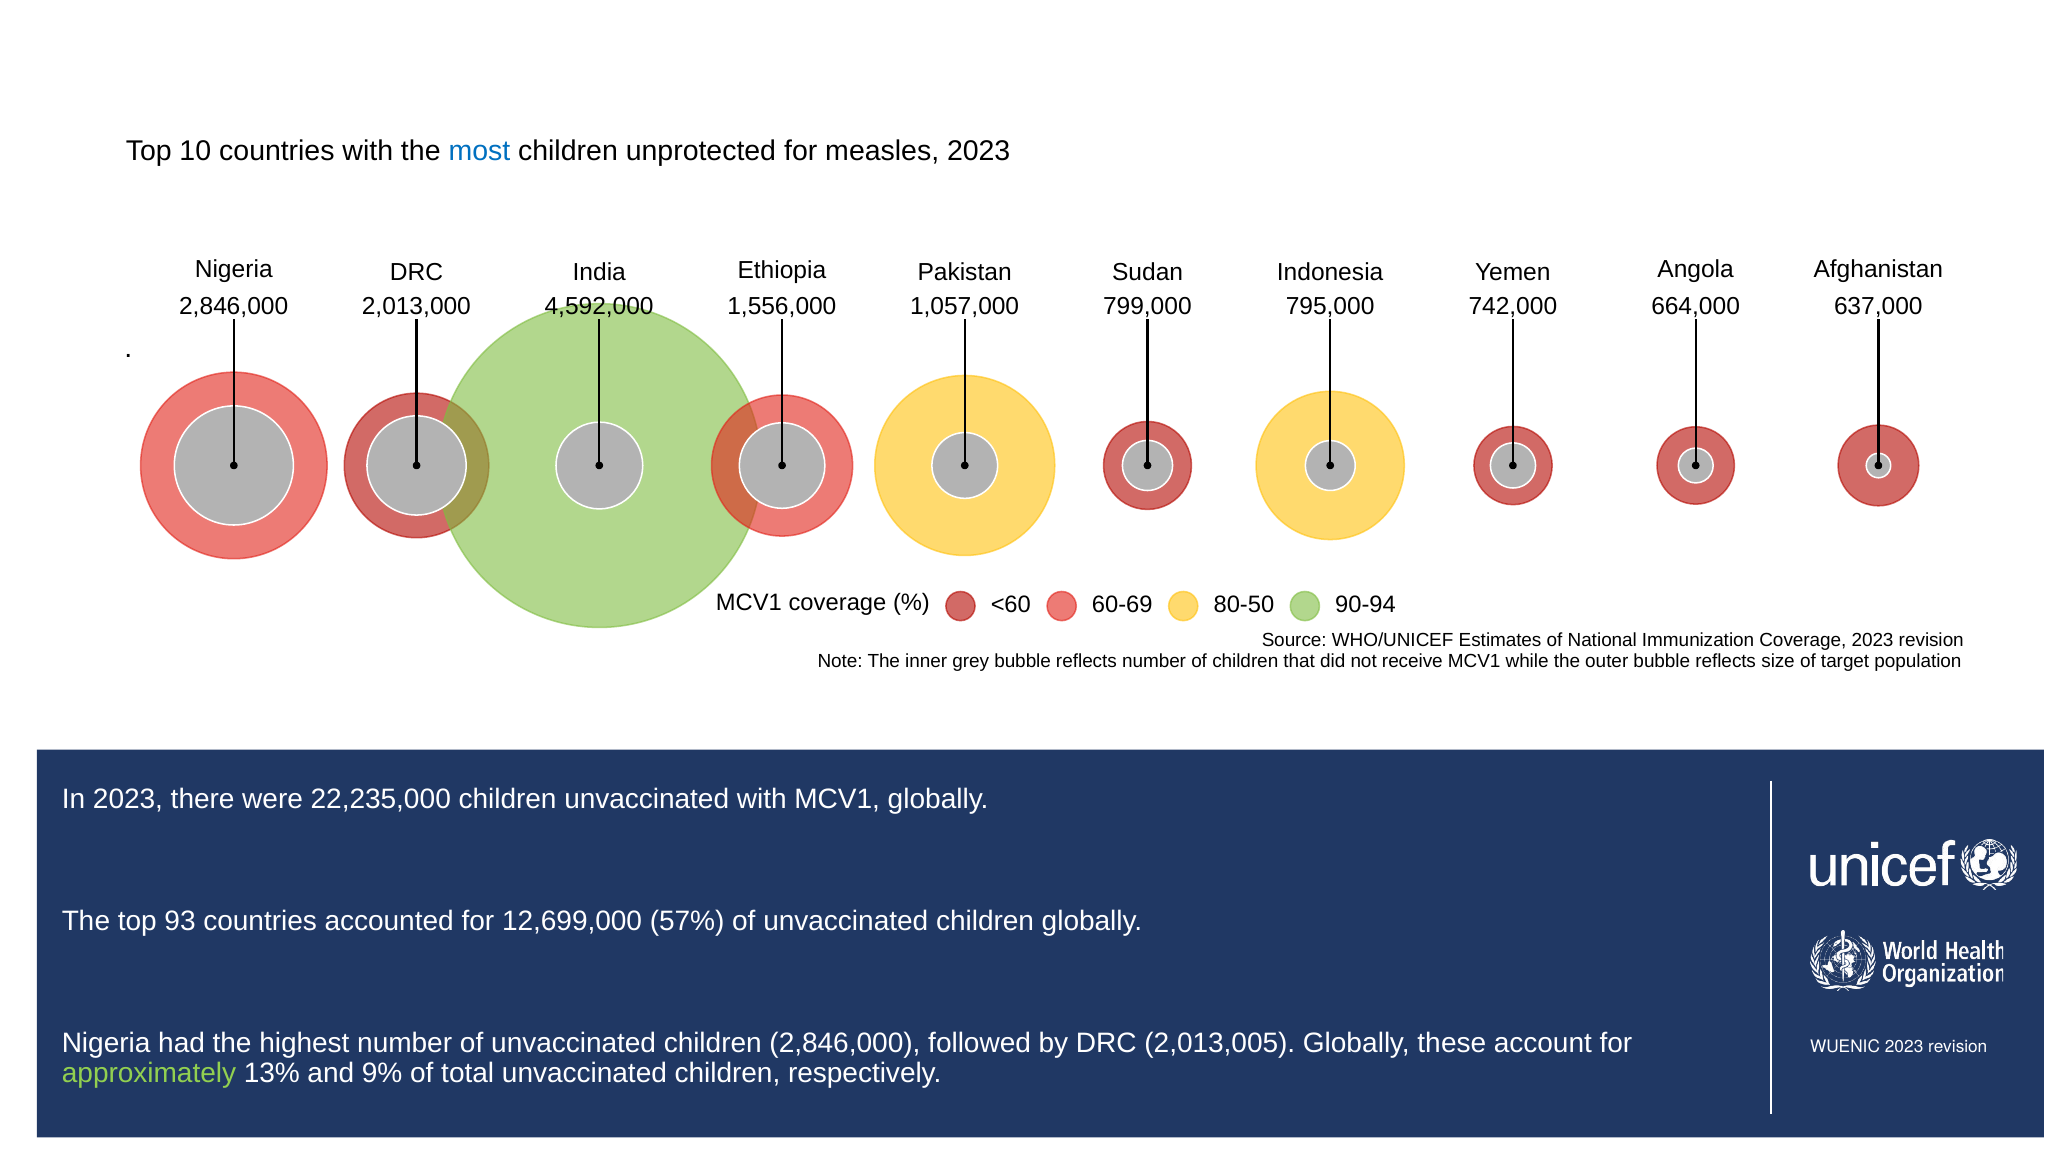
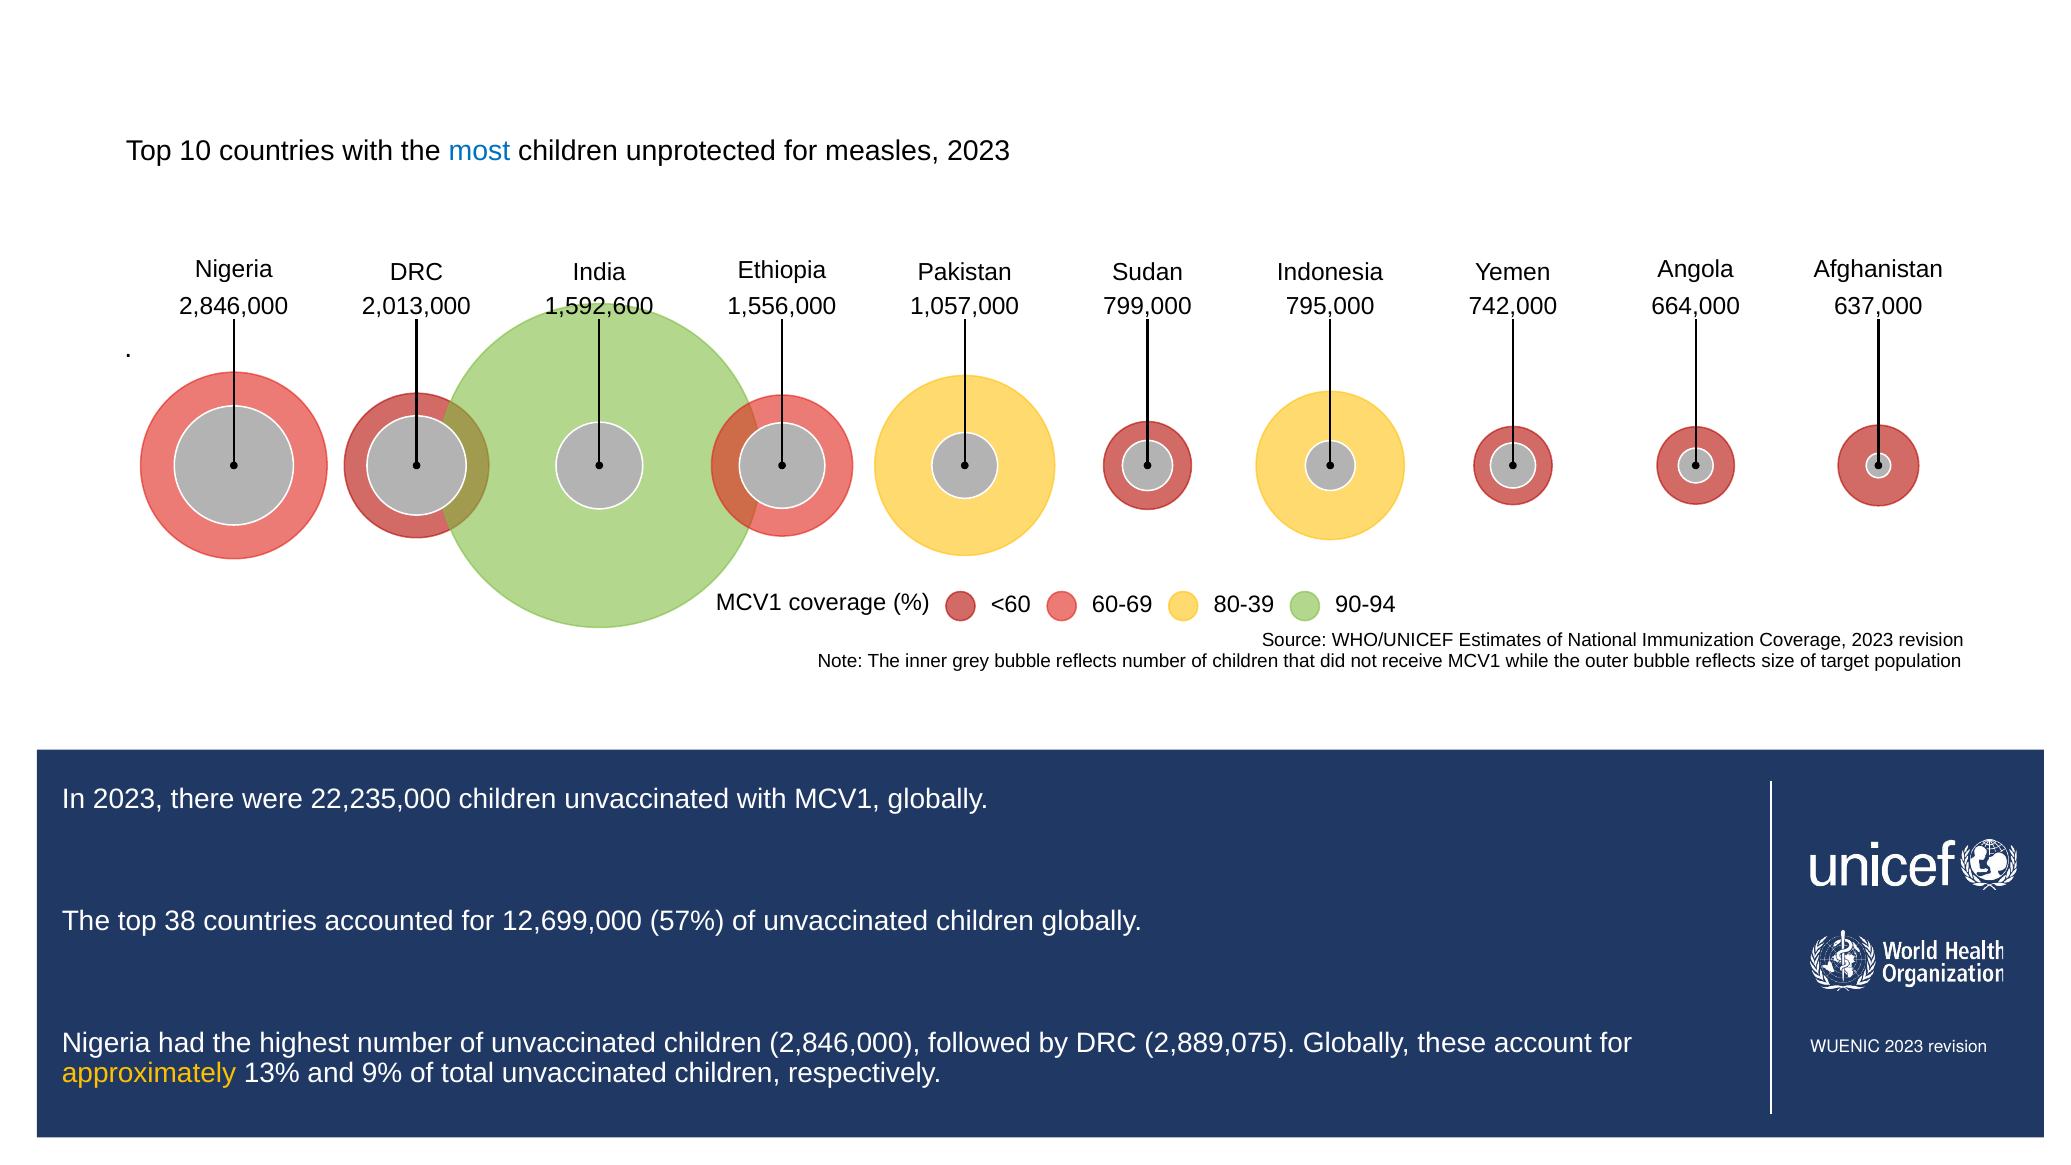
4,592,000: 4,592,000 -> 1,592,600
80-50: 80-50 -> 80-39
93: 93 -> 38
2,013,005: 2,013,005 -> 2,889,075
approximately colour: light green -> yellow
